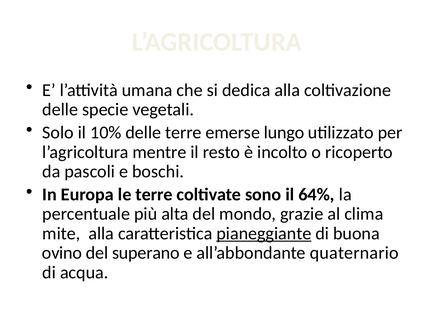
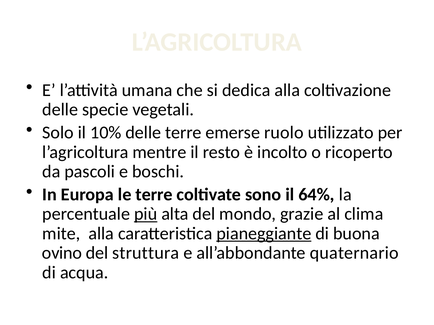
lungo: lungo -> ruolo
più underline: none -> present
superano: superano -> struttura
